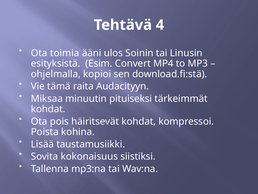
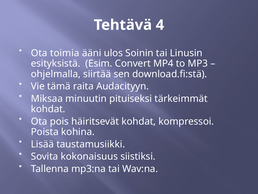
kopioi: kopioi -> siirtää
